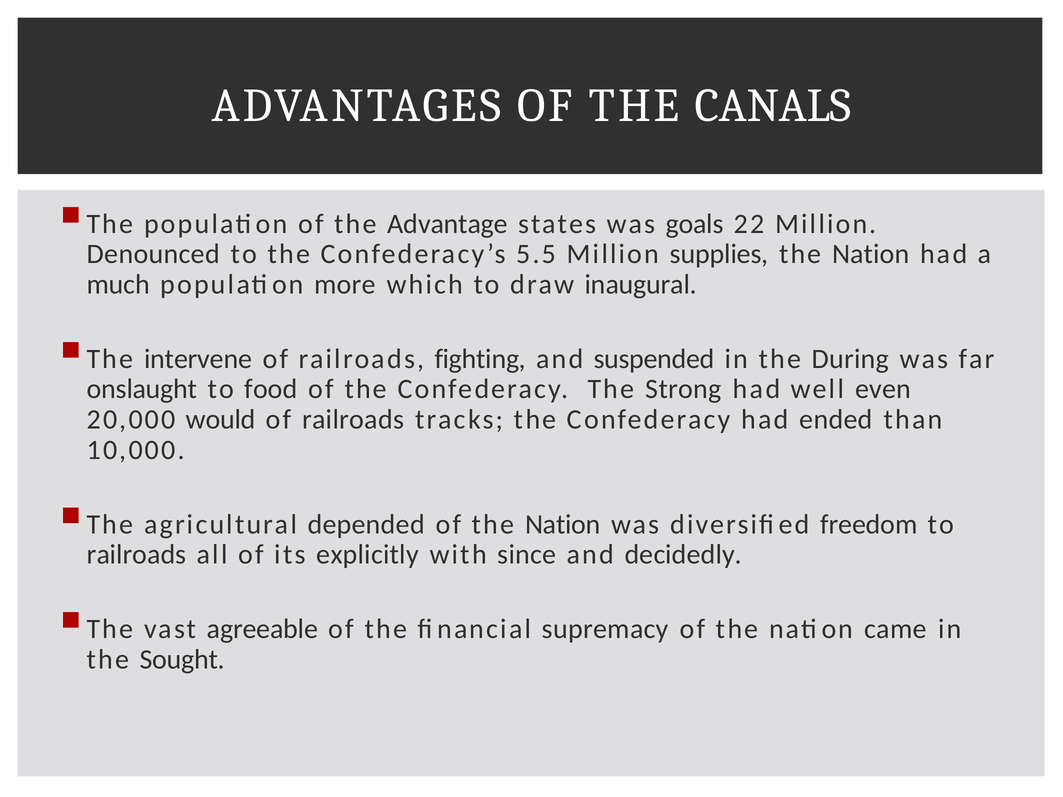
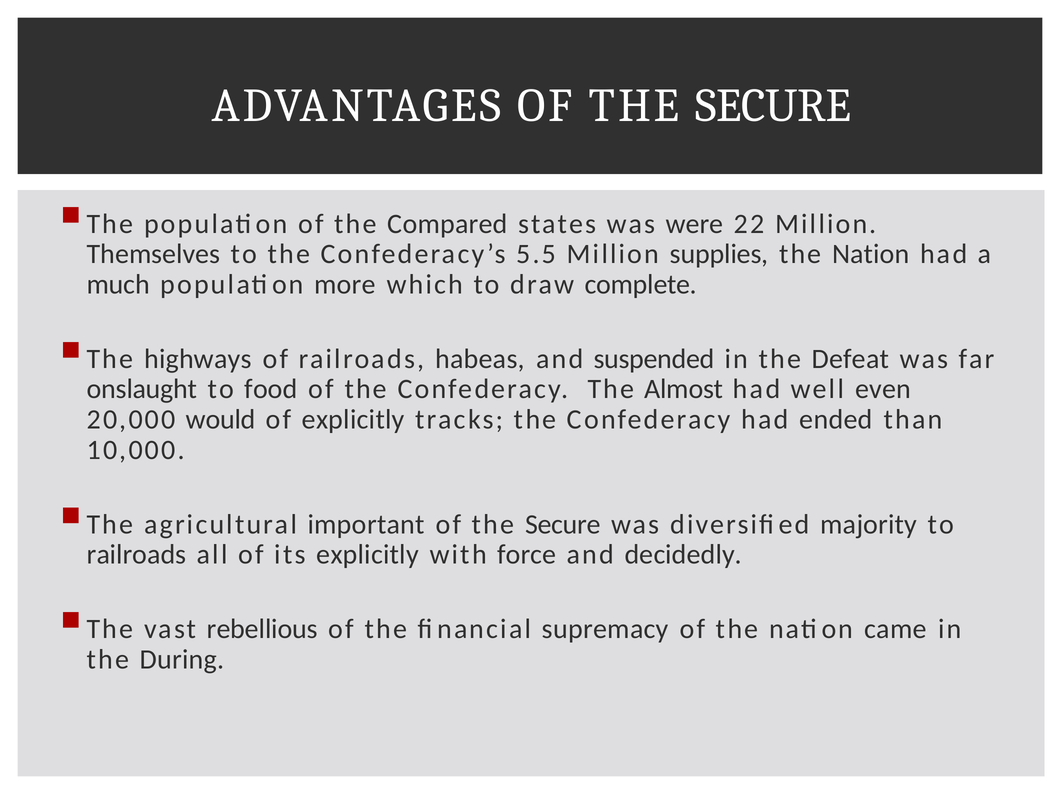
ADVANTAGES OF THE CANALS: CANALS -> SECURE
Advantage: Advantage -> Compared
goals: goals -> were
Denounced: Denounced -> Themselves
inaugural: inaugural -> complete
intervene: intervene -> highways
fighting: fighting -> habeas
During: During -> Defeat
Strong: Strong -> Almost
railroads at (353, 420): railroads -> explicitly
depended: depended -> important
Nation at (563, 524): Nation -> Secure
freedom: freedom -> majority
since: since -> force
agreeable: agreeable -> rebellious
Sought: Sought -> During
